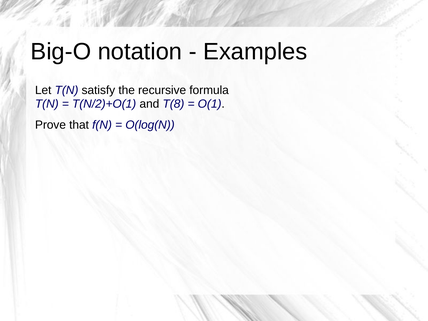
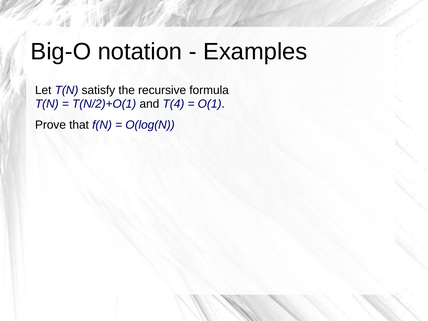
T(8: T(8 -> T(4
